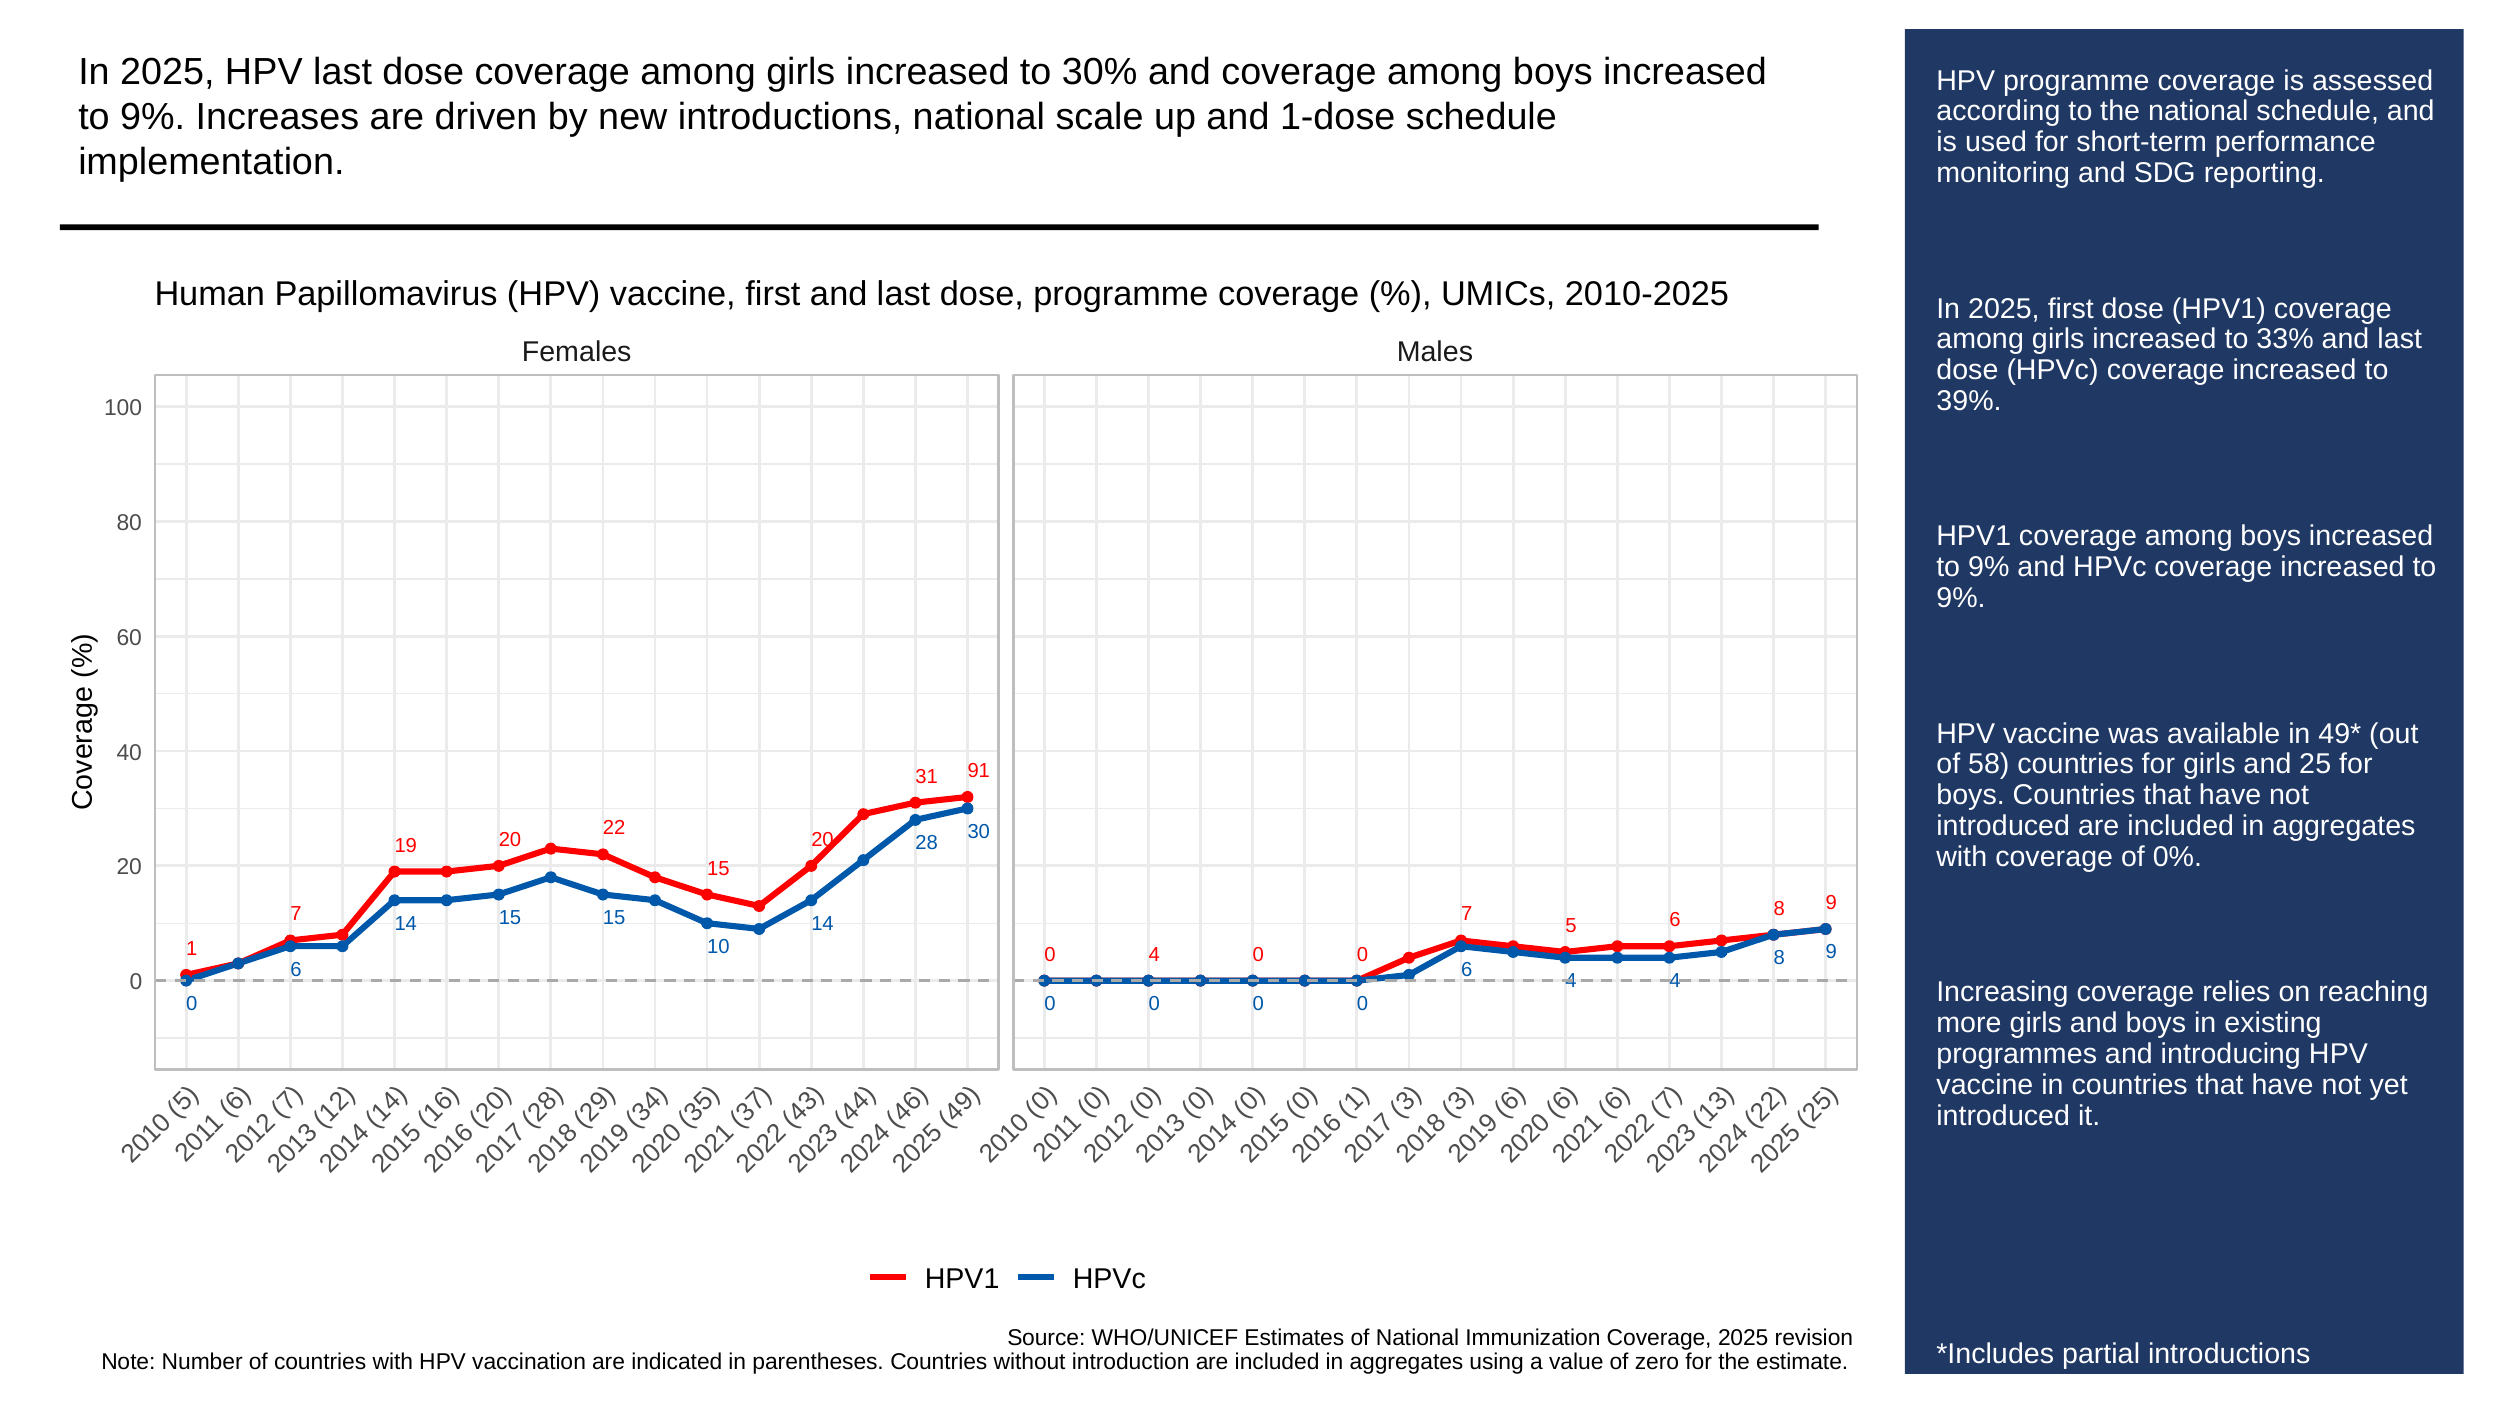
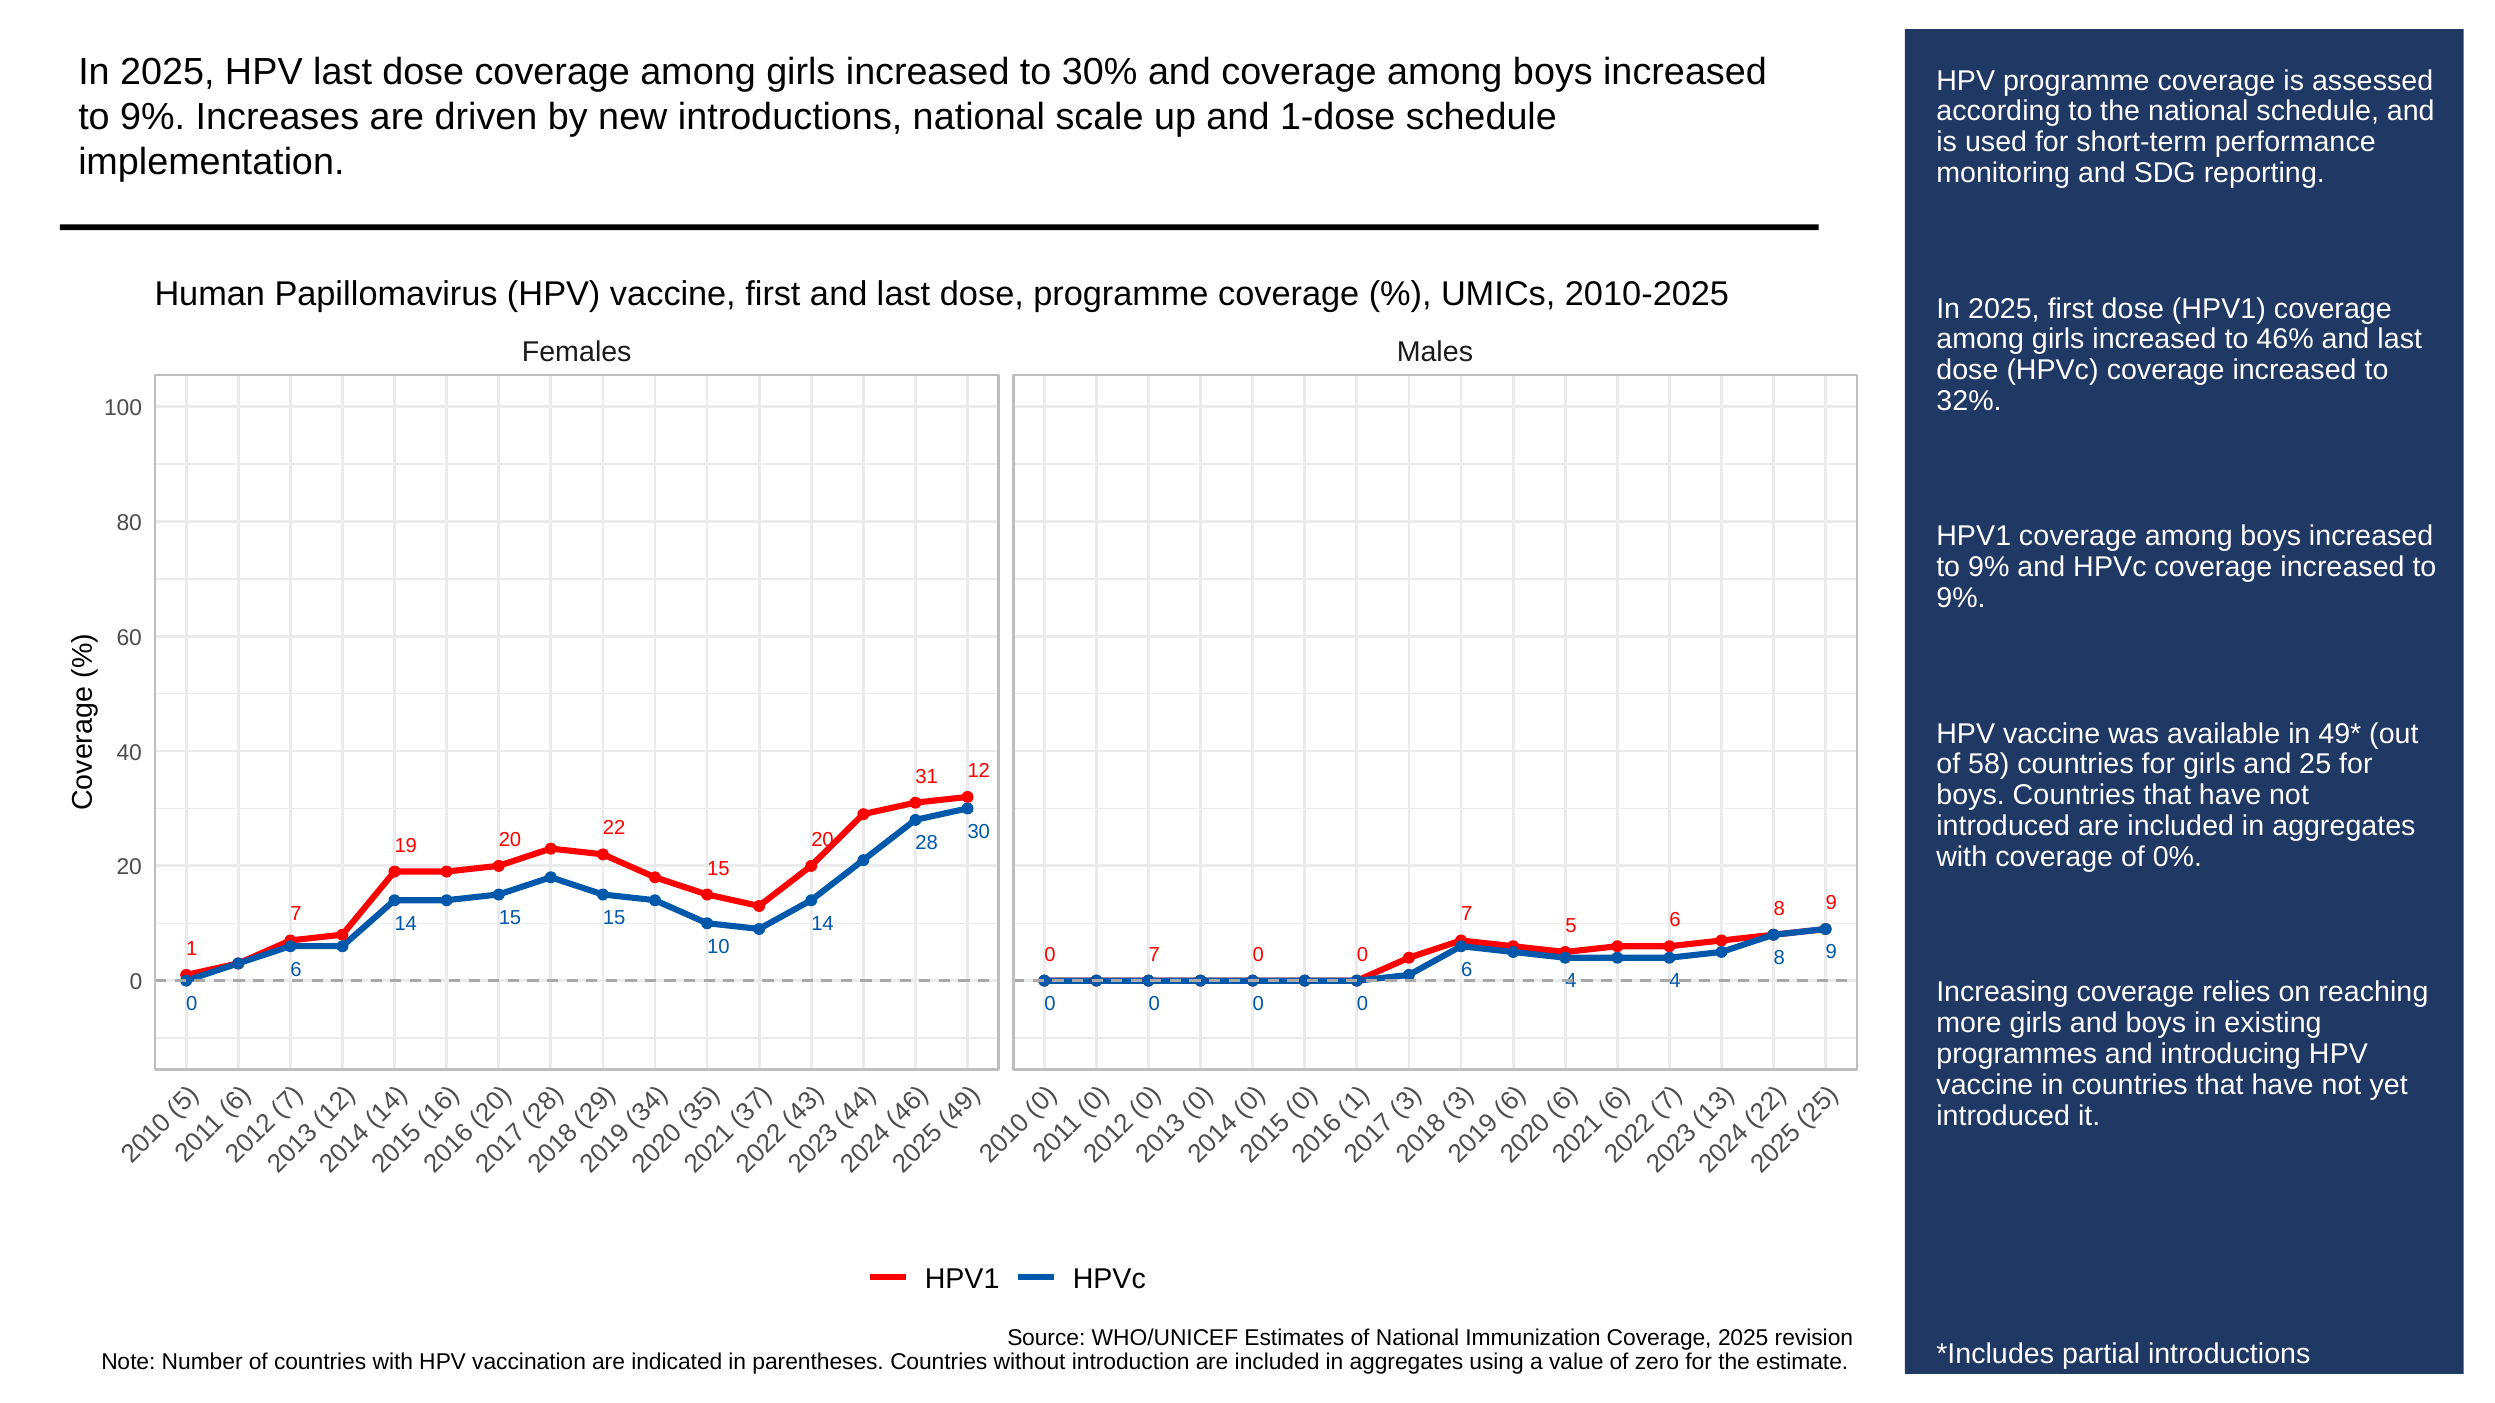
33%: 33% -> 46%
39%: 39% -> 32%
91: 91 -> 12
4 at (1154, 955): 4 -> 7
